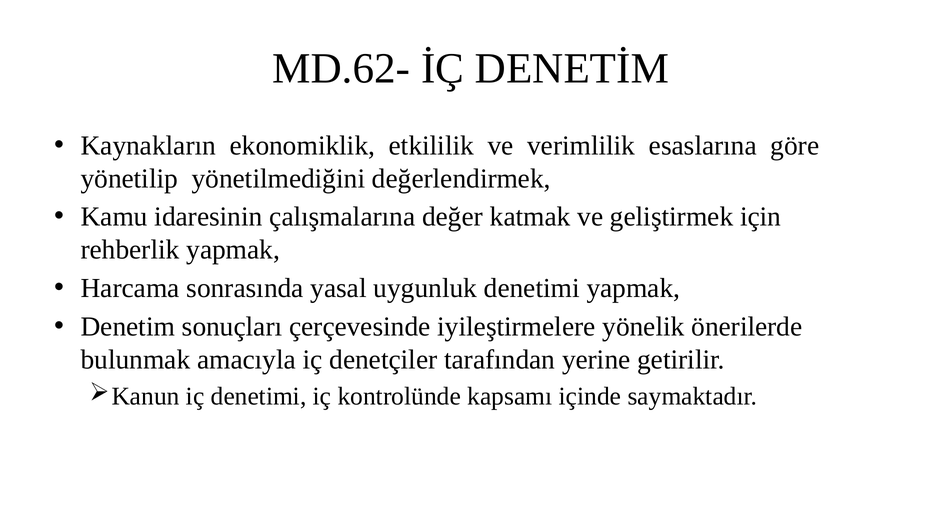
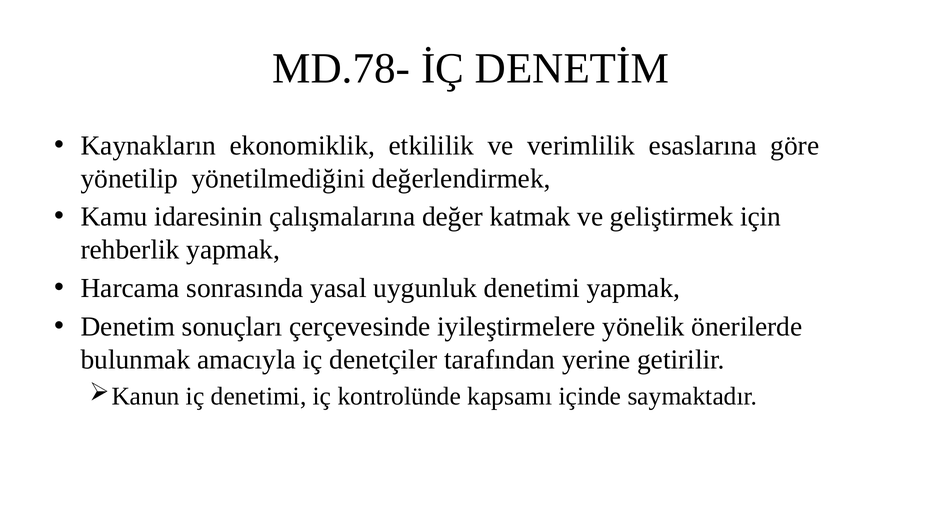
MD.62-: MD.62- -> MD.78-
